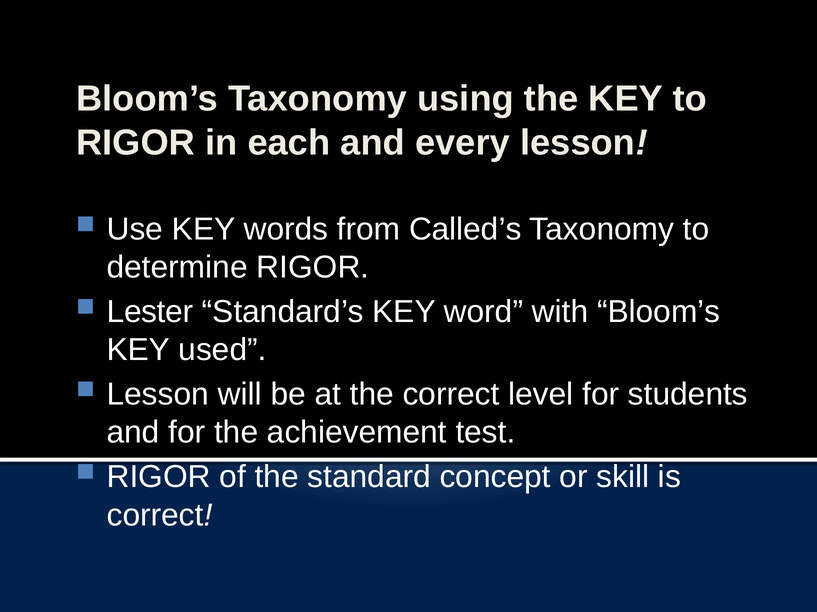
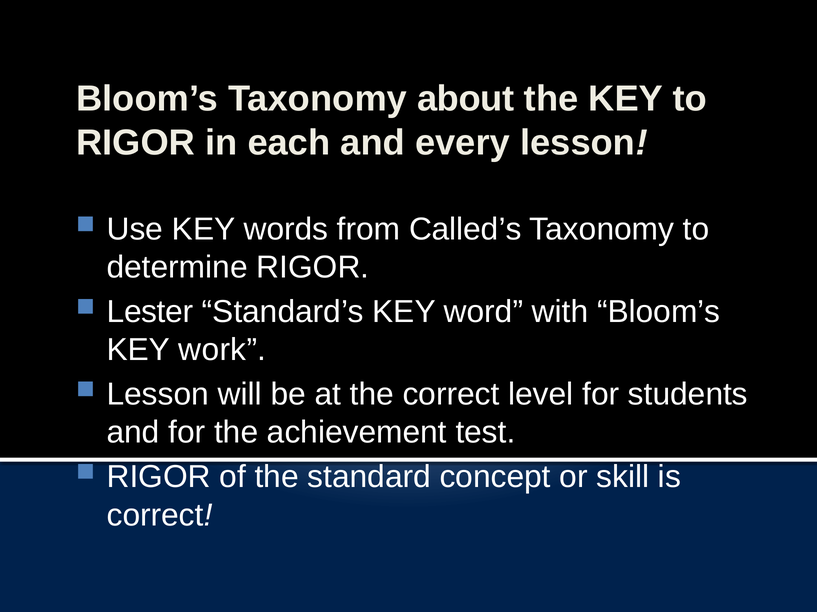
using: using -> about
used: used -> work
